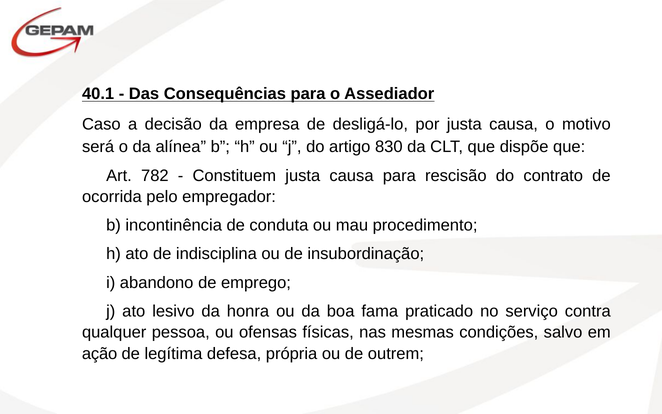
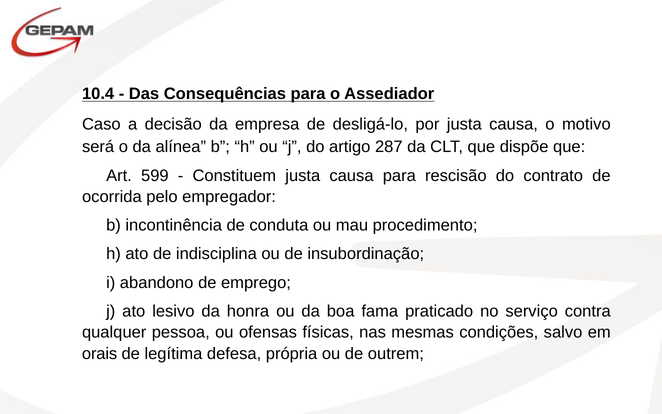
40.1: 40.1 -> 10.4
830: 830 -> 287
782: 782 -> 599
ação: ação -> orais
